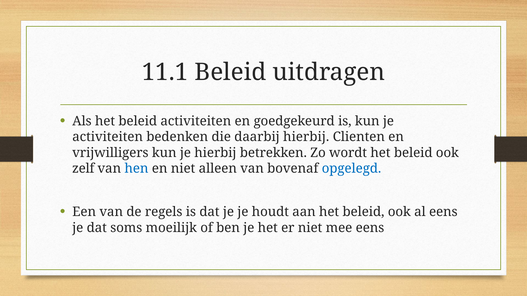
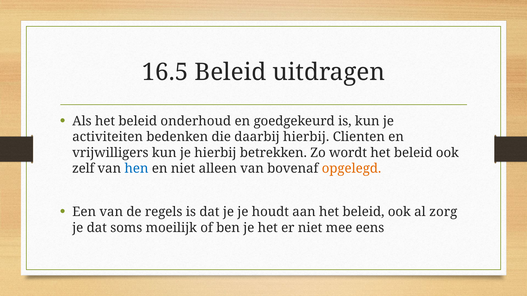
11.1: 11.1 -> 16.5
beleid activiteiten: activiteiten -> onderhoud
opgelegd colour: blue -> orange
al eens: eens -> zorg
